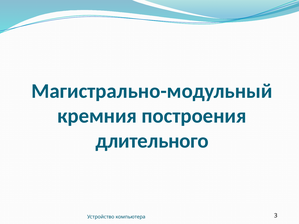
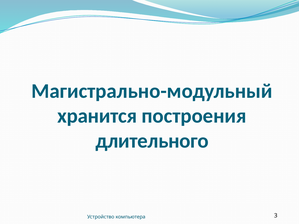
кремния: кремния -> хранится
